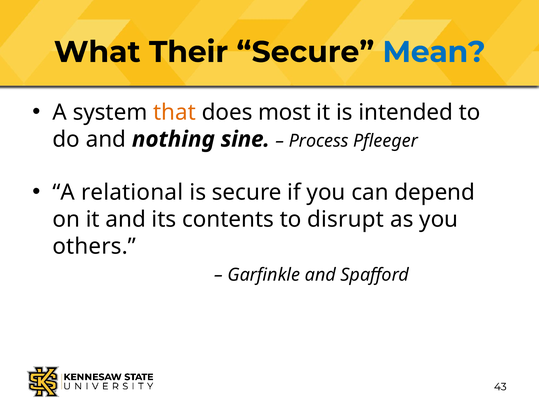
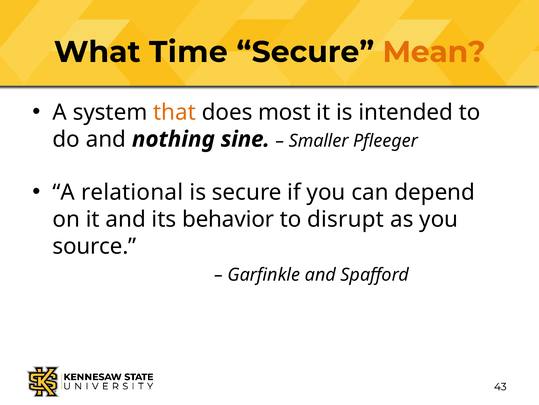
Their: Their -> Time
Mean colour: blue -> orange
Process: Process -> Smaller
contents: contents -> behavior
others: others -> source
